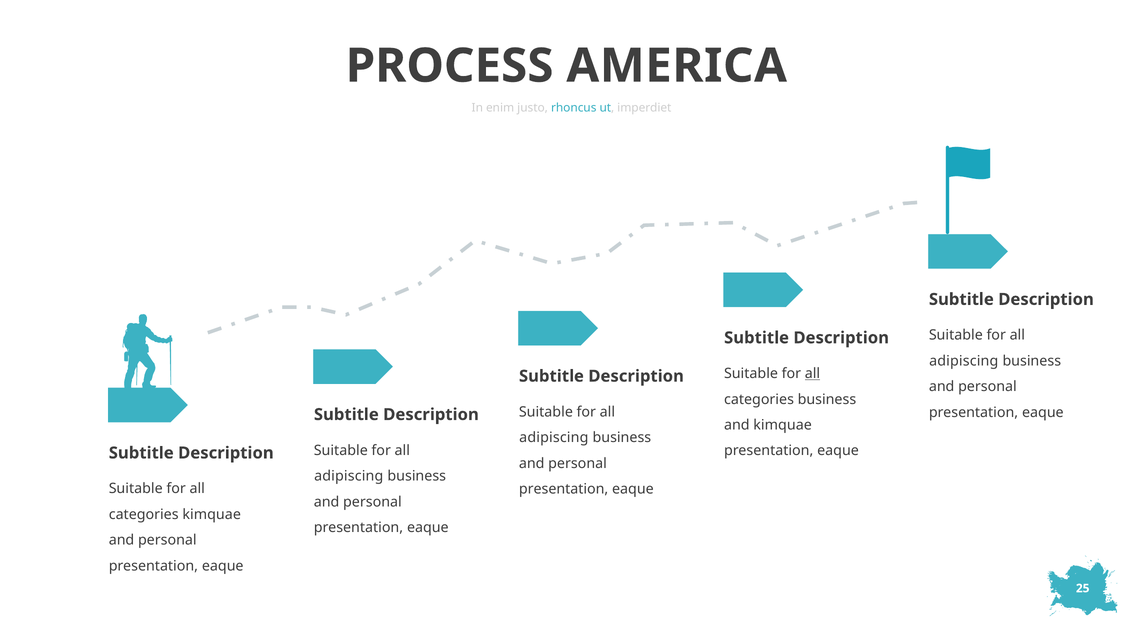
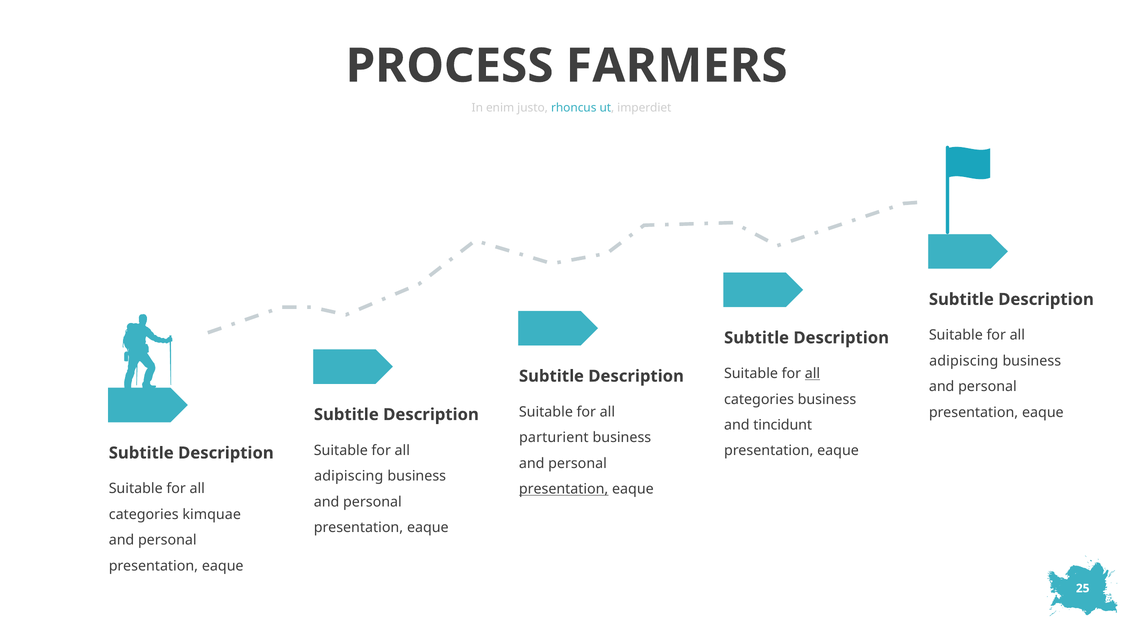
AMERICA: AMERICA -> FARMERS
and kimquae: kimquae -> tincidunt
adipiscing at (554, 438): adipiscing -> parturient
presentation at (564, 489) underline: none -> present
